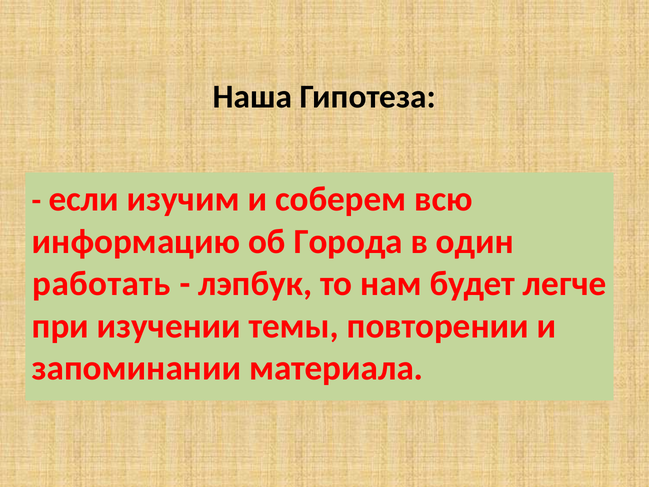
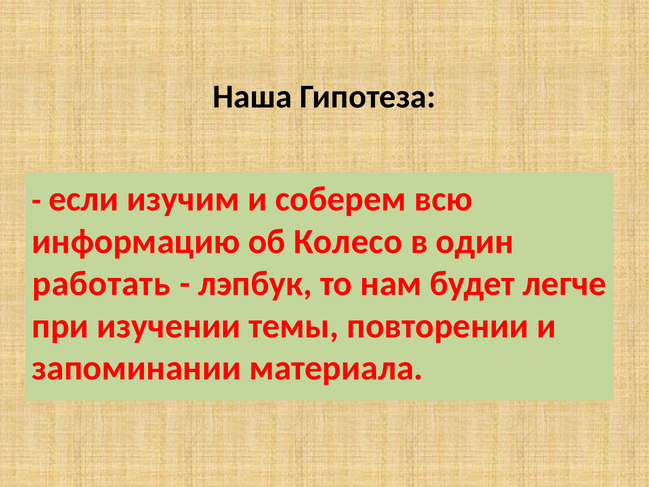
Города: Города -> Колесо
